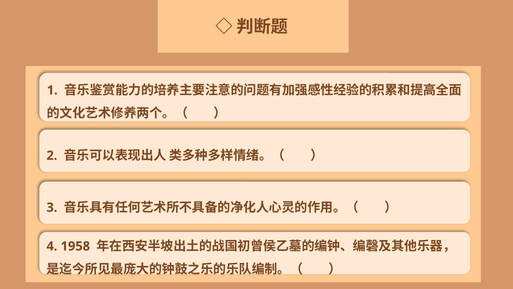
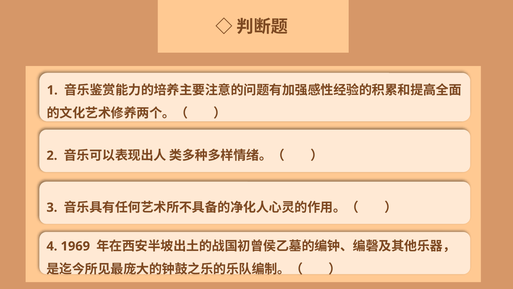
1958: 1958 -> 1969
